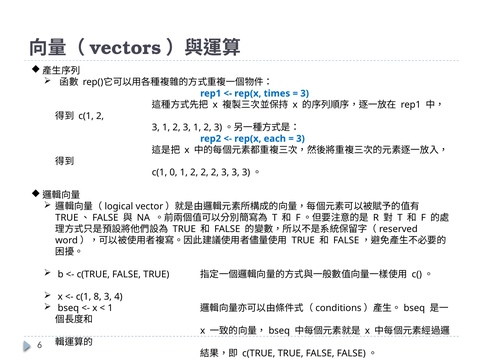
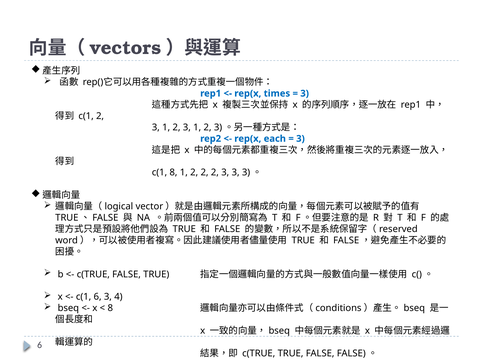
c(1 0: 0 -> 8
c(1 8: 8 -> 6
1 at (110, 308): 1 -> 8
